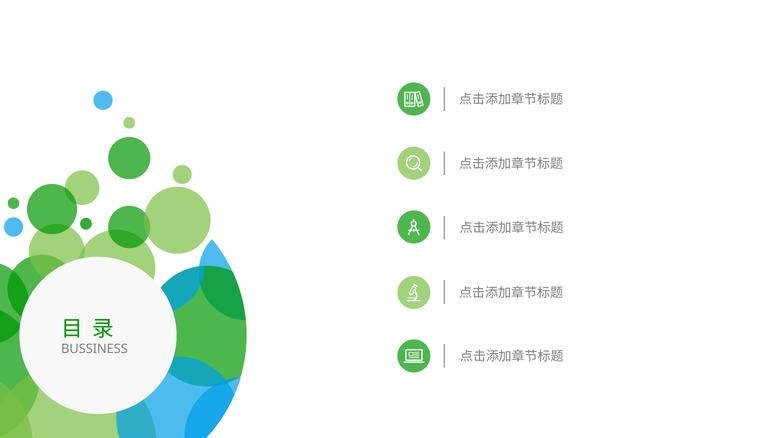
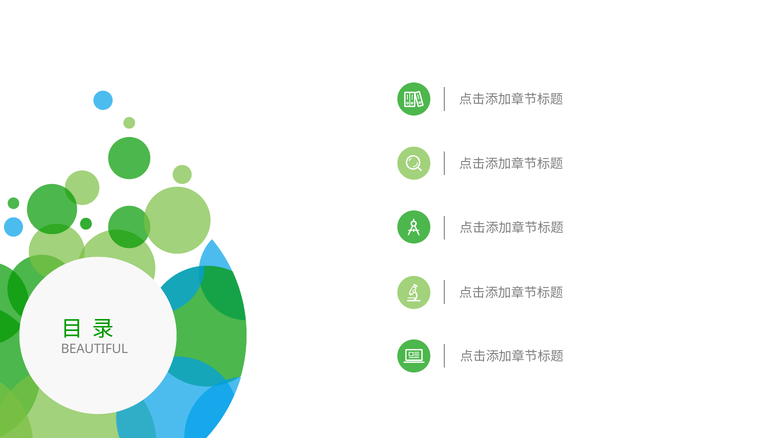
BUSSINESS: BUSSINESS -> BEAUTIFUL
